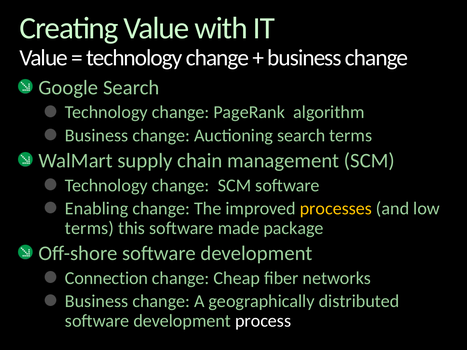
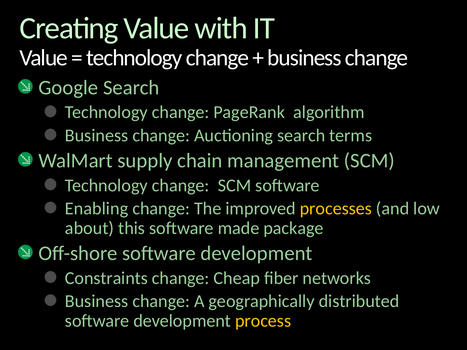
terms at (89, 228): terms -> about
Connection: Connection -> Constraints
process colour: white -> yellow
